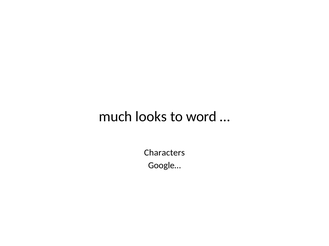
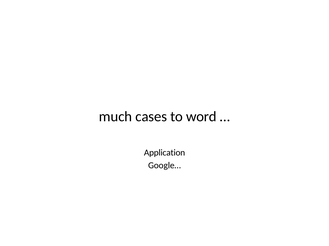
looks: looks -> cases
Characters: Characters -> Application
